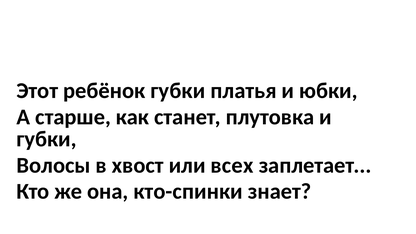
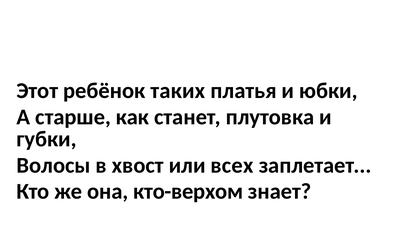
ребёнок губки: губки -> таких
кто-спинки: кто-спинки -> кто-верхом
